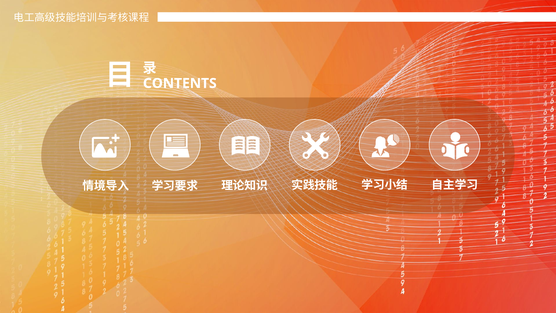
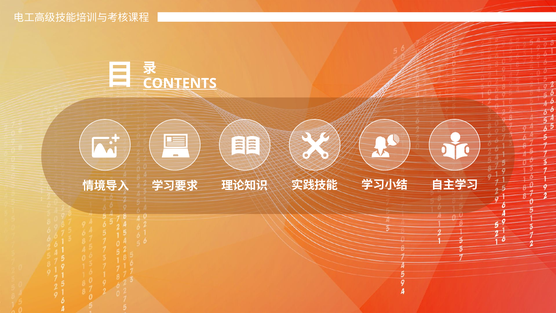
CONTENTS underline: none -> present
